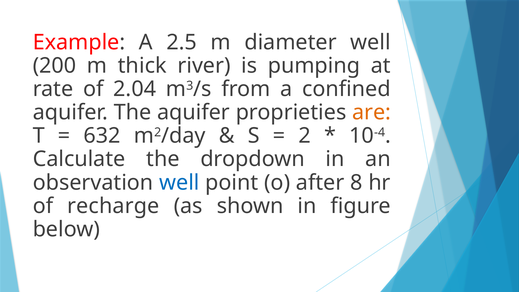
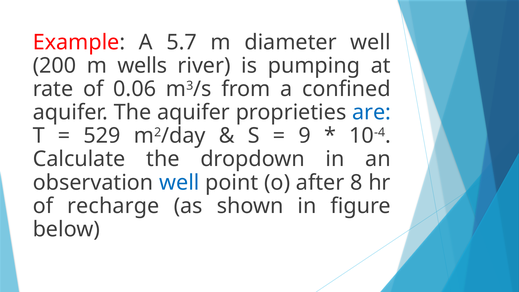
2.5: 2.5 -> 5.7
thick: thick -> wells
2.04: 2.04 -> 0.06
are colour: orange -> blue
632: 632 -> 529
2: 2 -> 9
